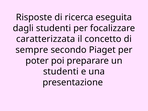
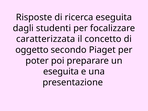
sempre: sempre -> oggetto
studenti at (61, 72): studenti -> eseguita
